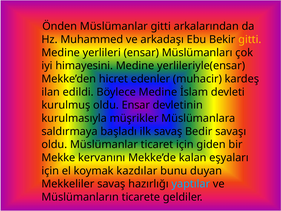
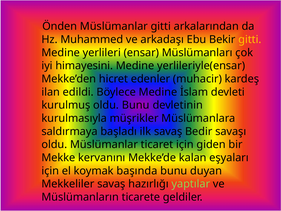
oldu Ensar: Ensar -> Bunu
kazdılar: kazdılar -> başında
yaptılar colour: light blue -> light green
